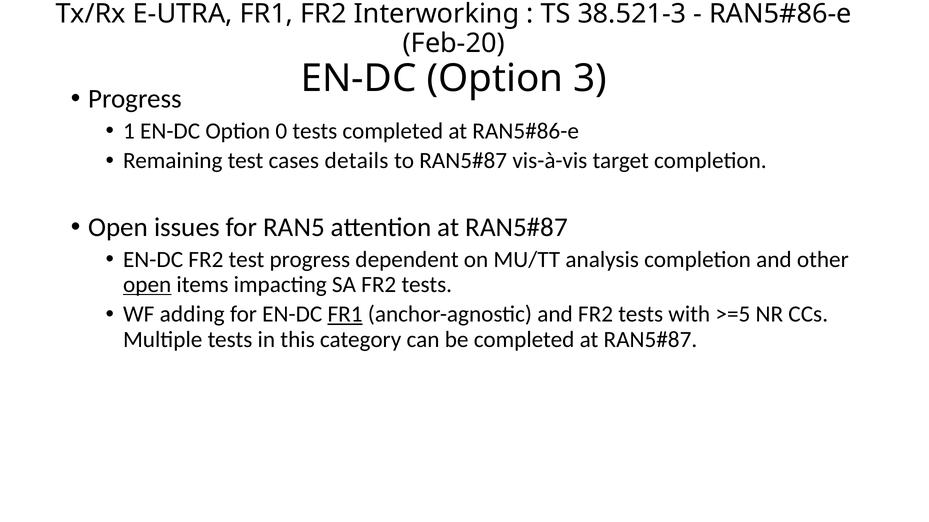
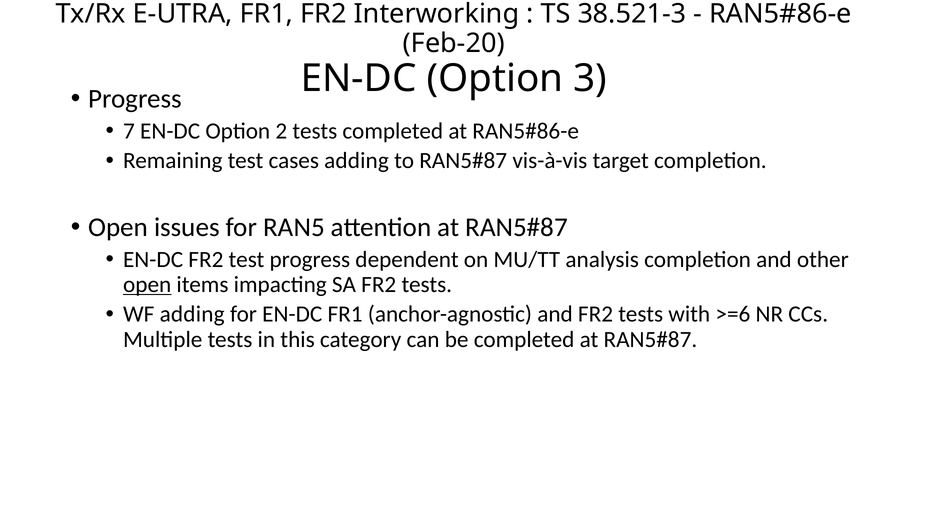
1: 1 -> 7
0: 0 -> 2
cases details: details -> adding
FR1 at (345, 315) underline: present -> none
>=5: >=5 -> >=6
